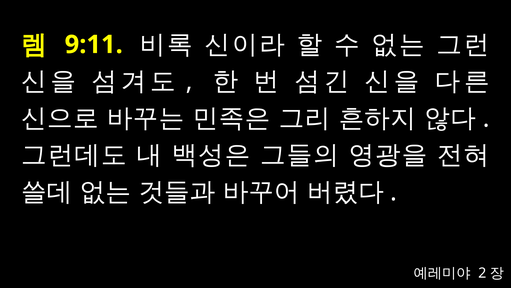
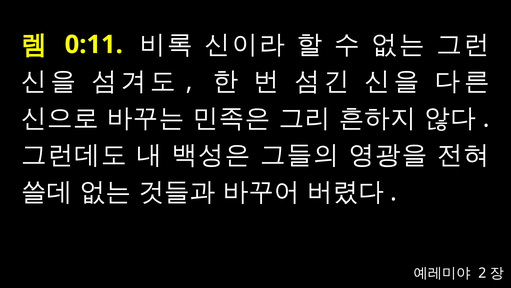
9:11: 9:11 -> 0:11
